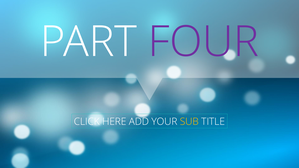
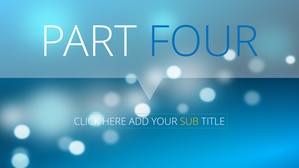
FOUR colour: purple -> blue
